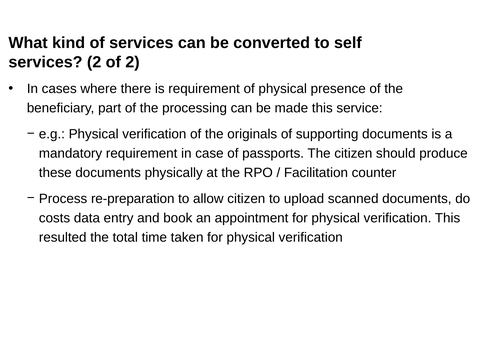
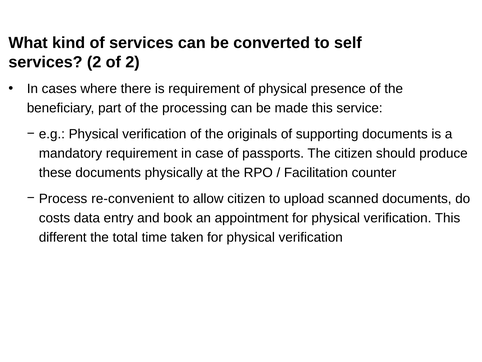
re-preparation: re-preparation -> re-convenient
resulted: resulted -> different
